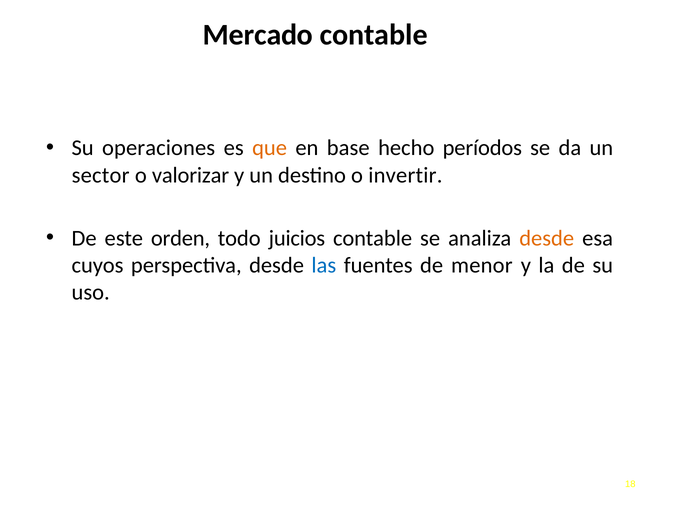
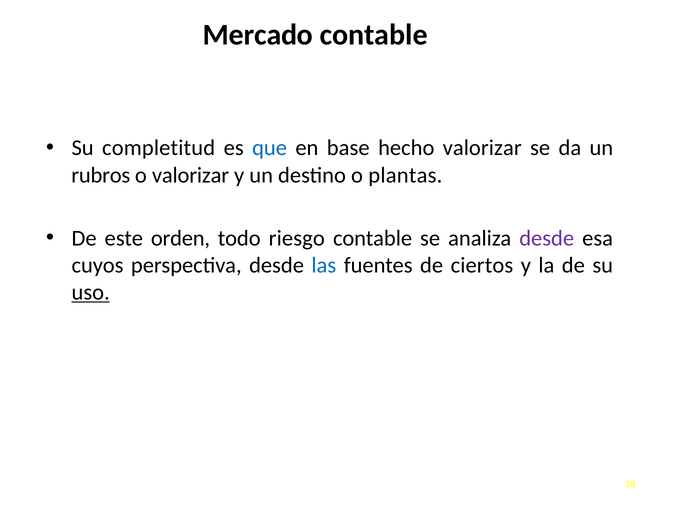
operaciones: operaciones -> completitud
que colour: orange -> blue
hecho períodos: períodos -> valorizar
sector: sector -> rubros
invertir: invertir -> plantas
juicios: juicios -> riesgo
desde at (547, 238) colour: orange -> purple
menor: menor -> ciertos
uso underline: none -> present
